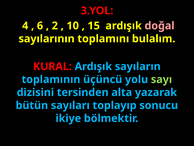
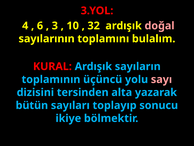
2: 2 -> 3
15: 15 -> 32
sayı colour: light green -> pink
